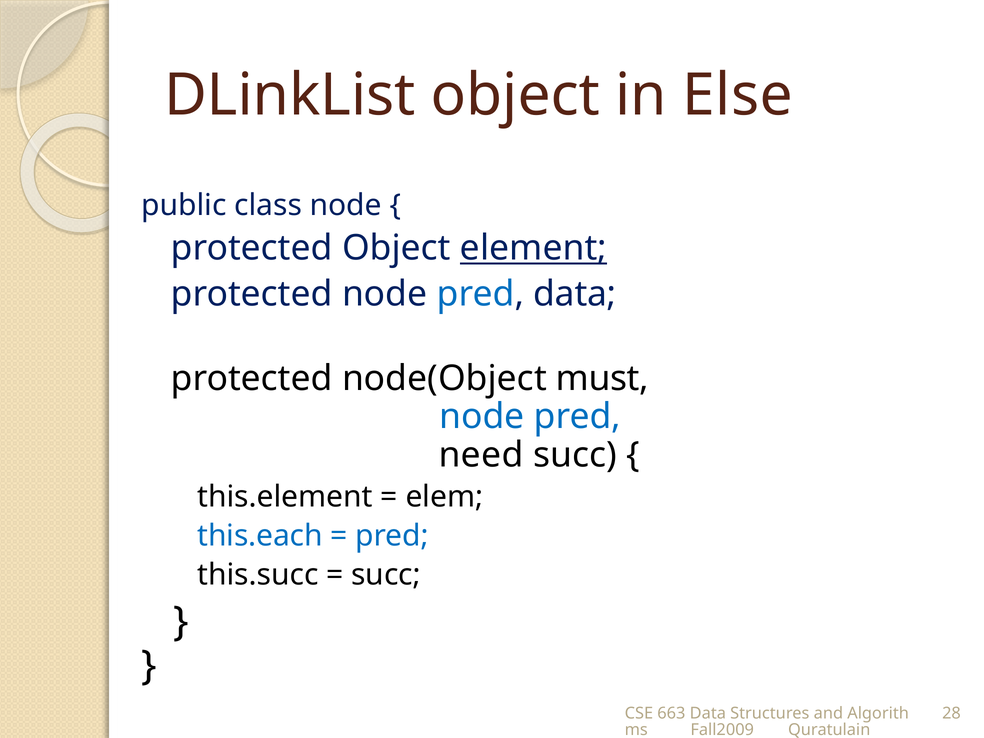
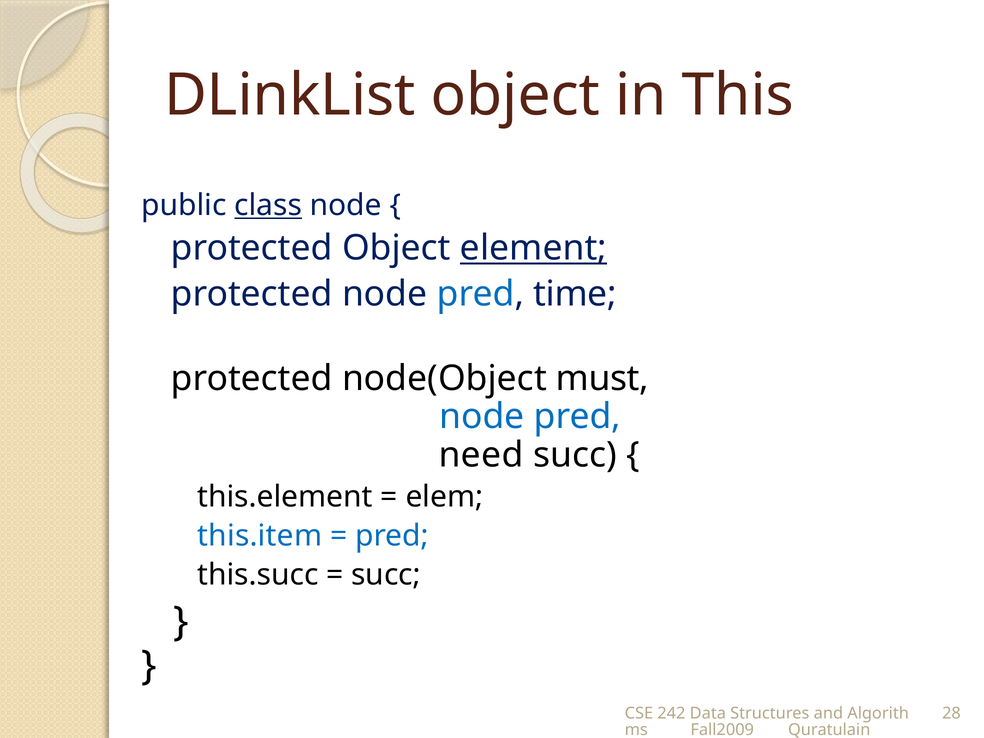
Else: Else -> This
class underline: none -> present
pred data: data -> time
this.each: this.each -> this.item
663: 663 -> 242
